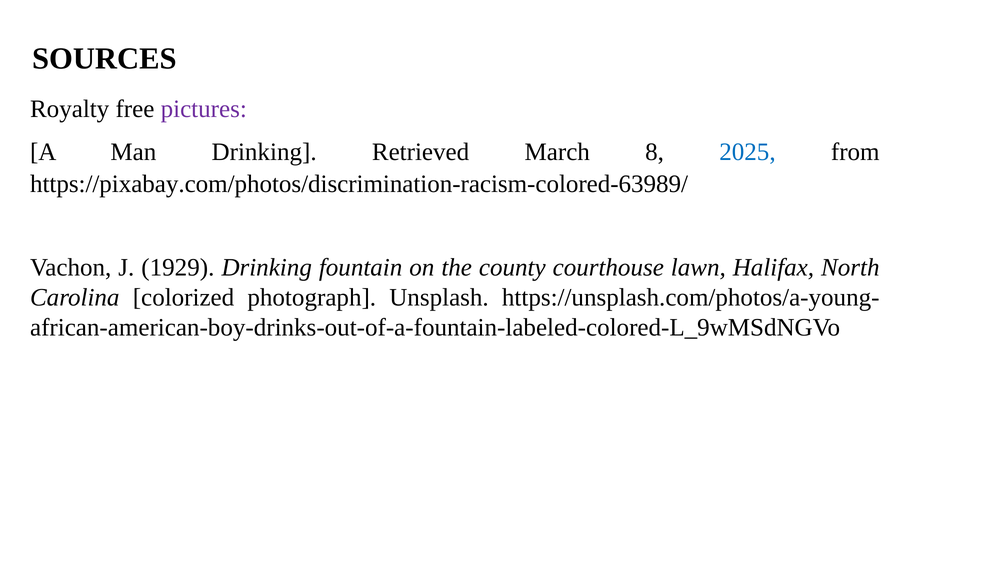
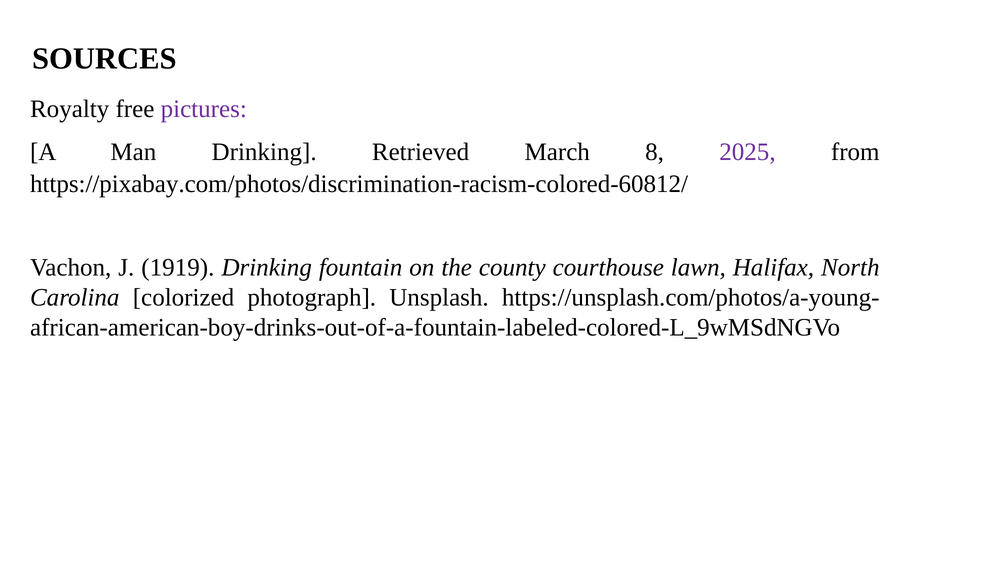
2025 colour: blue -> purple
https://pixabay.com/photos/discrimination-racism-colored-63989/: https://pixabay.com/photos/discrimination-racism-colored-63989/ -> https://pixabay.com/photos/discrimination-racism-colored-60812/
1929: 1929 -> 1919
